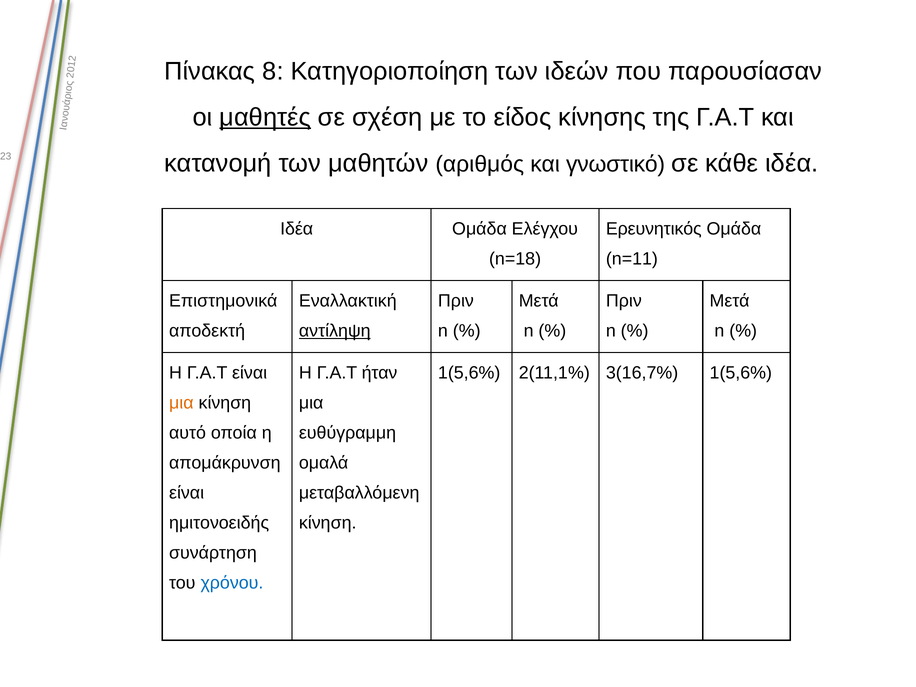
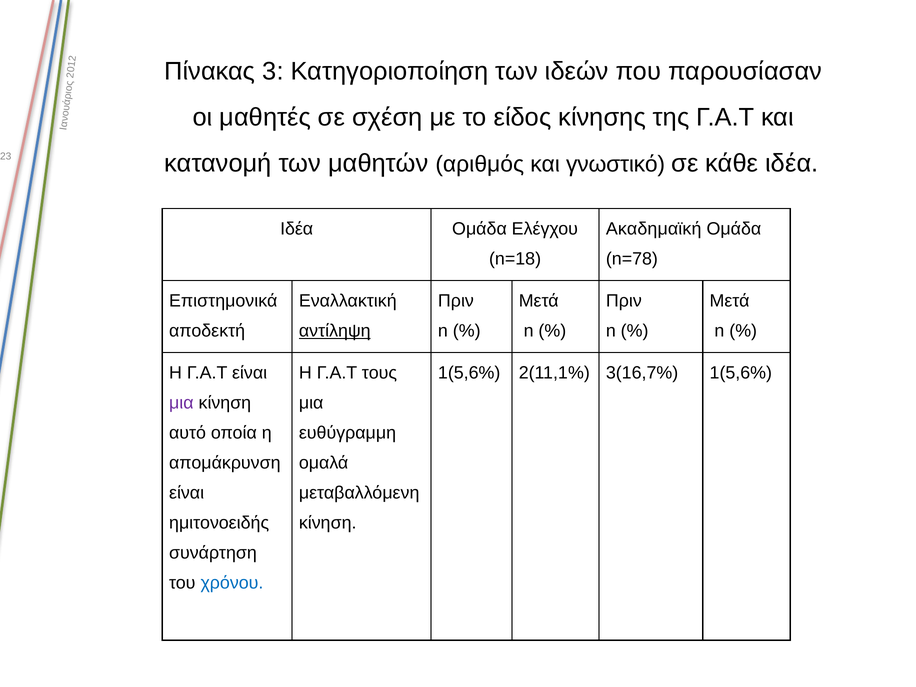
8: 8 -> 3
μαθητές underline: present -> none
Ερευνητικός: Ερευνητικός -> Ακαδημαϊκή
n=11: n=11 -> n=78
ήταν: ήταν -> τους
μια at (181, 403) colour: orange -> purple
